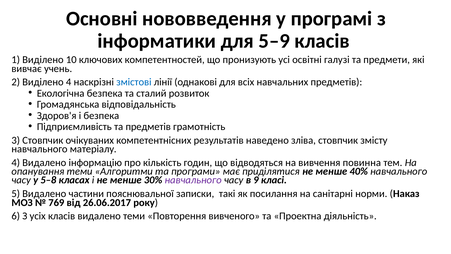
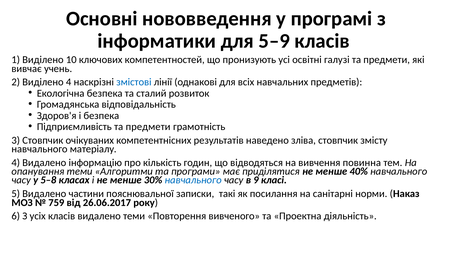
Підприємливість та предметів: предметів -> предмети
навчального at (193, 180) colour: purple -> blue
769: 769 -> 759
